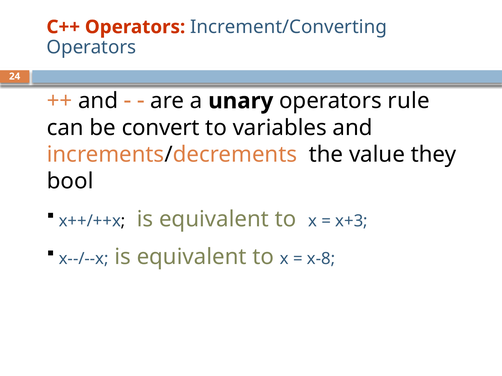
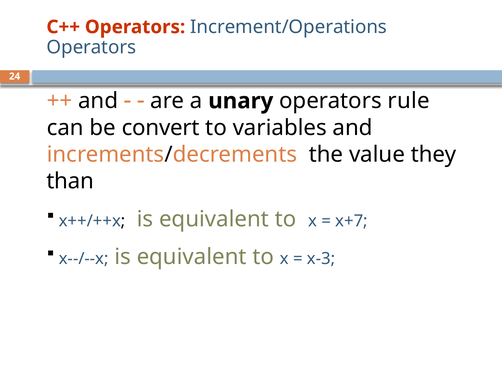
Increment/Converting: Increment/Converting -> Increment/Operations
bool: bool -> than
x+3: x+3 -> x+7
x-8: x-8 -> x-3
